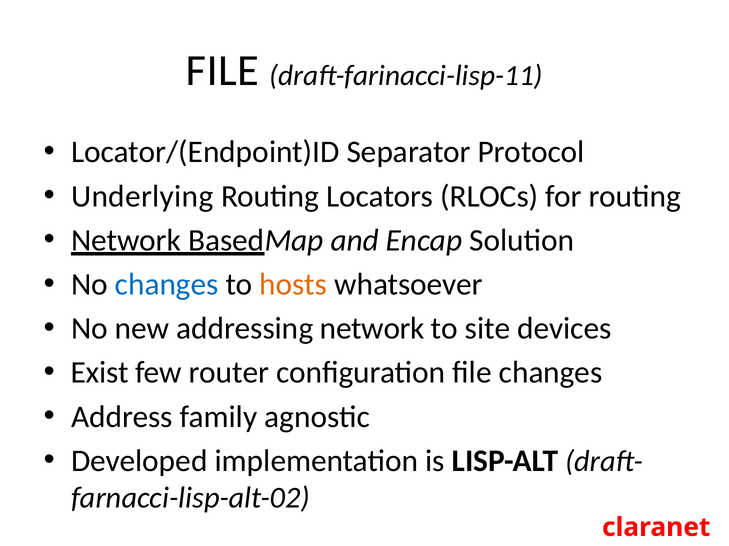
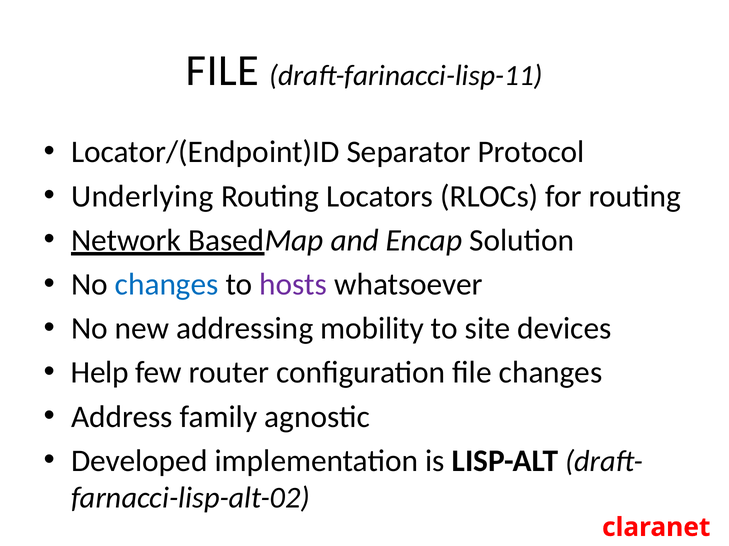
hosts colour: orange -> purple
addressing network: network -> mobility
Exist: Exist -> Help
